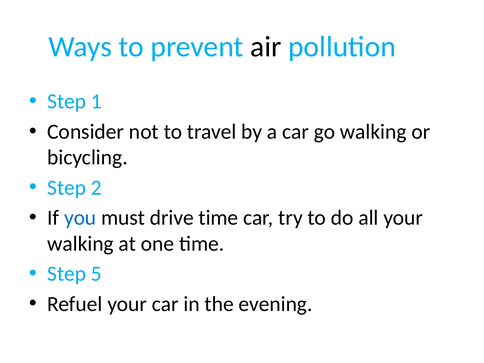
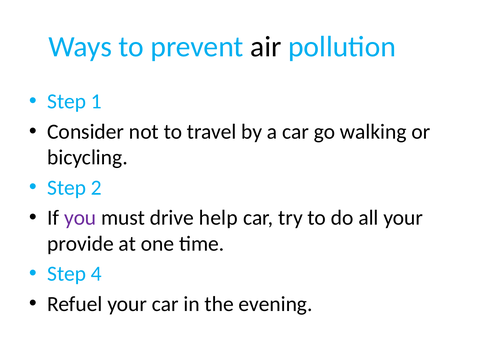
you colour: blue -> purple
drive time: time -> help
walking at (80, 244): walking -> provide
5: 5 -> 4
